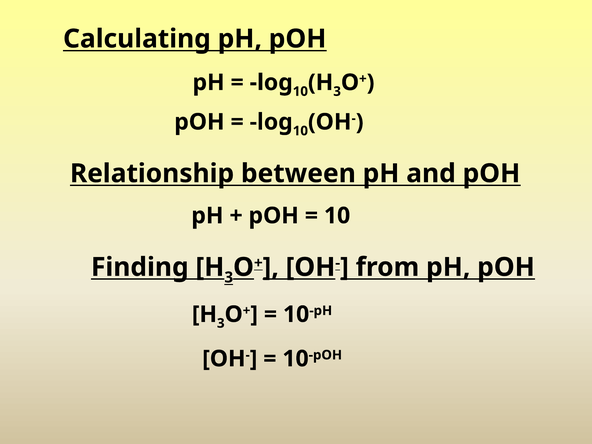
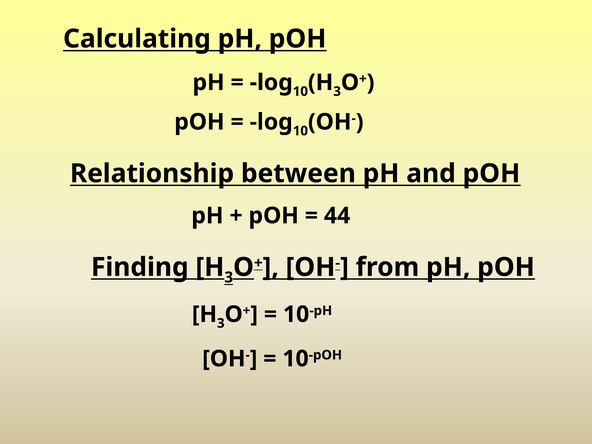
10 at (337, 216): 10 -> 44
